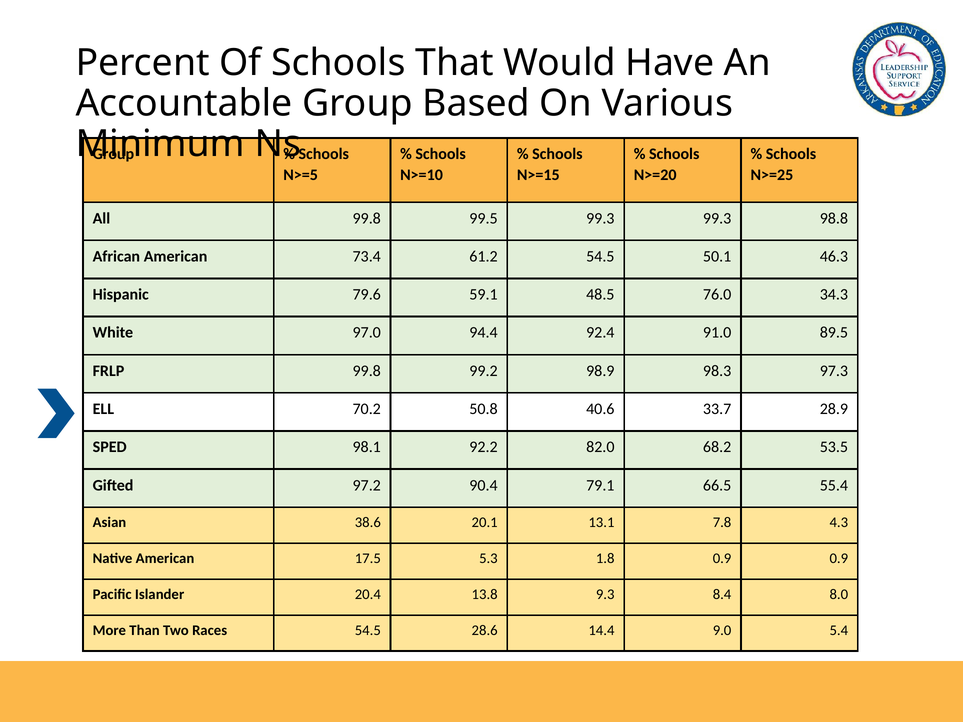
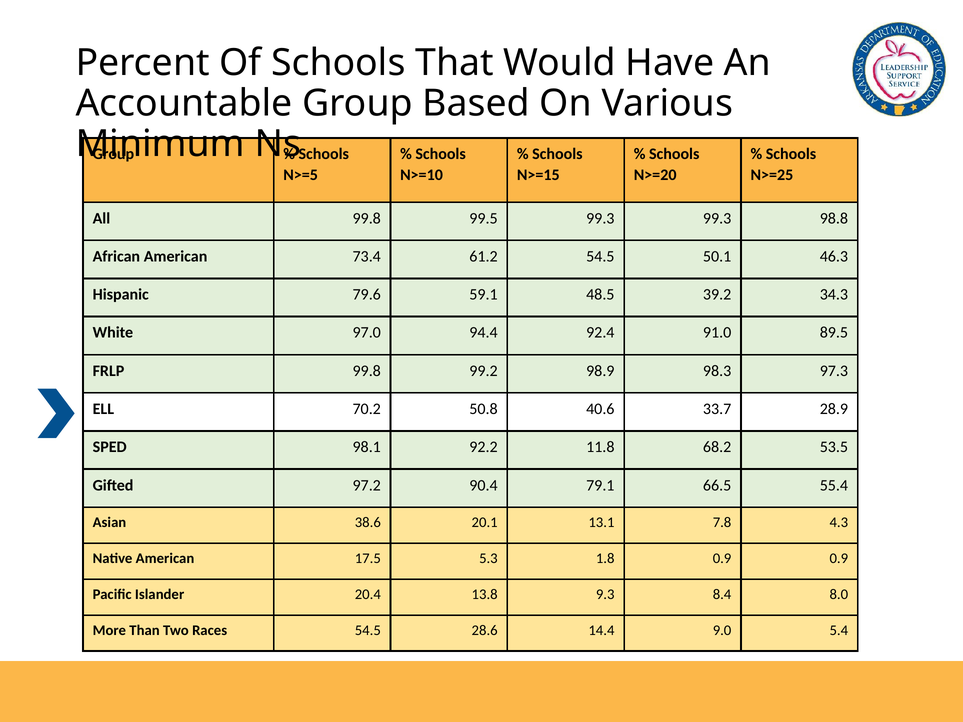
76.0: 76.0 -> 39.2
82.0: 82.0 -> 11.8
